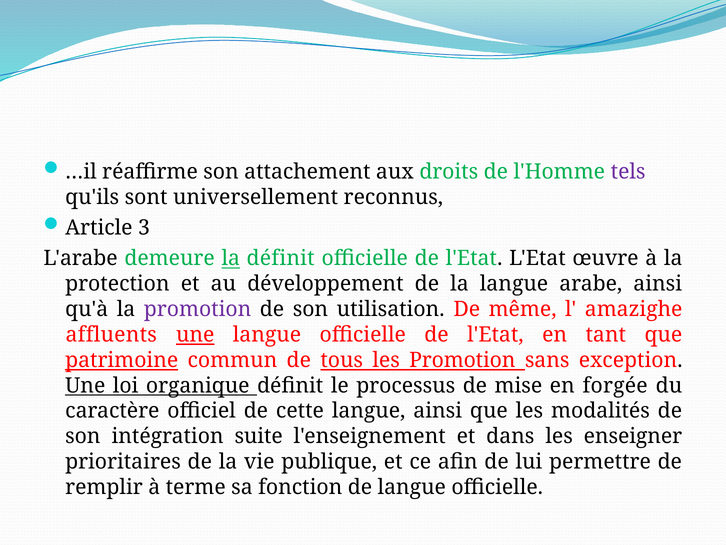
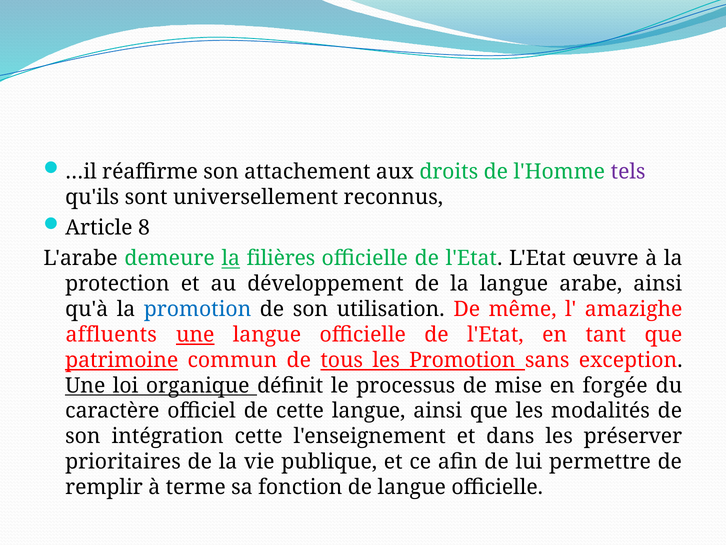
3: 3 -> 8
la définit: définit -> filières
promotion at (198, 309) colour: purple -> blue
intégration suite: suite -> cette
enseigner: enseigner -> préserver
